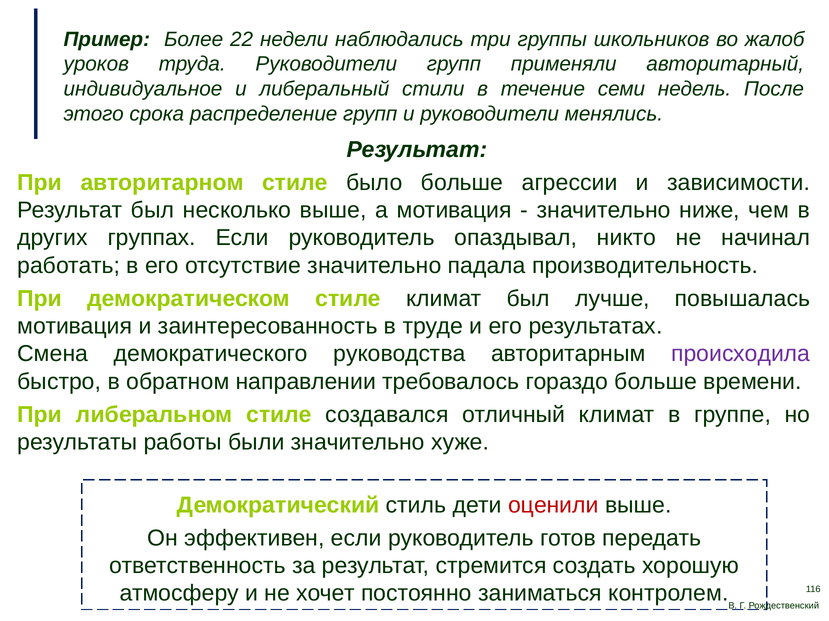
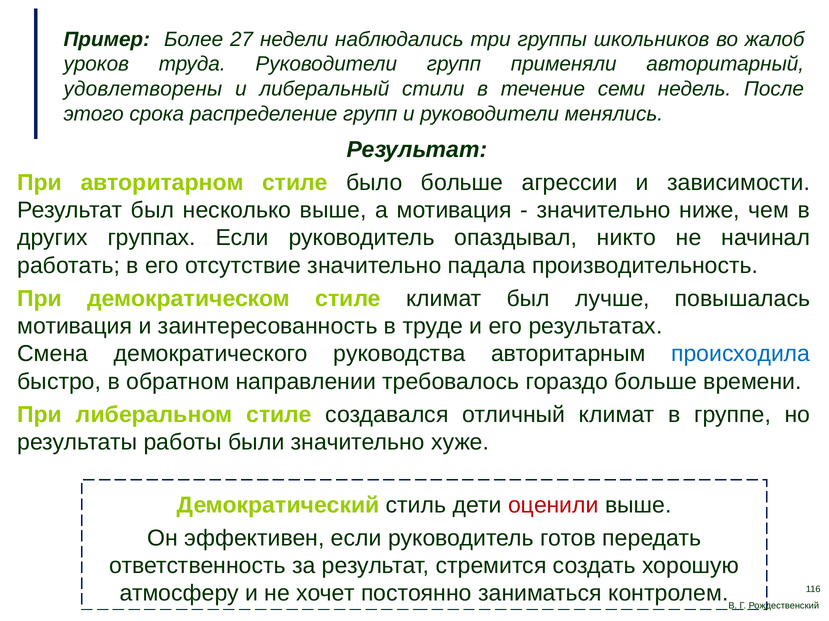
22: 22 -> 27
индивидуальное: индивидуальное -> удовлетворены
происходила colour: purple -> blue
